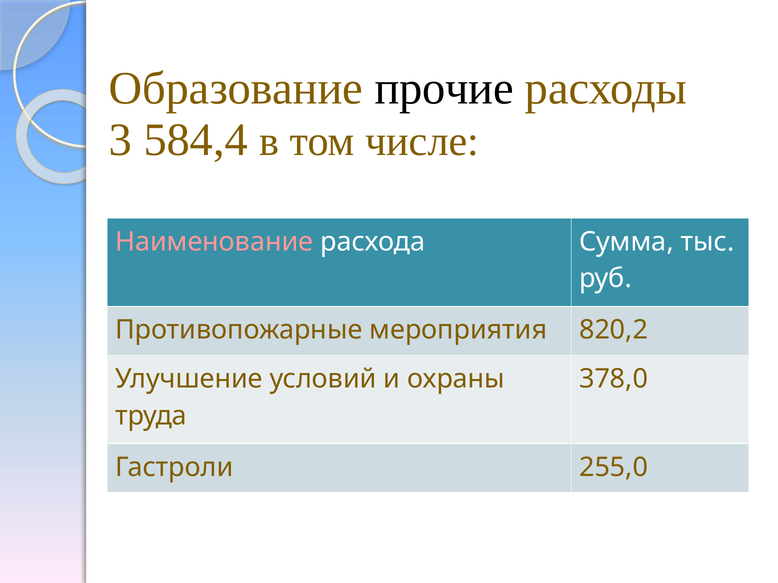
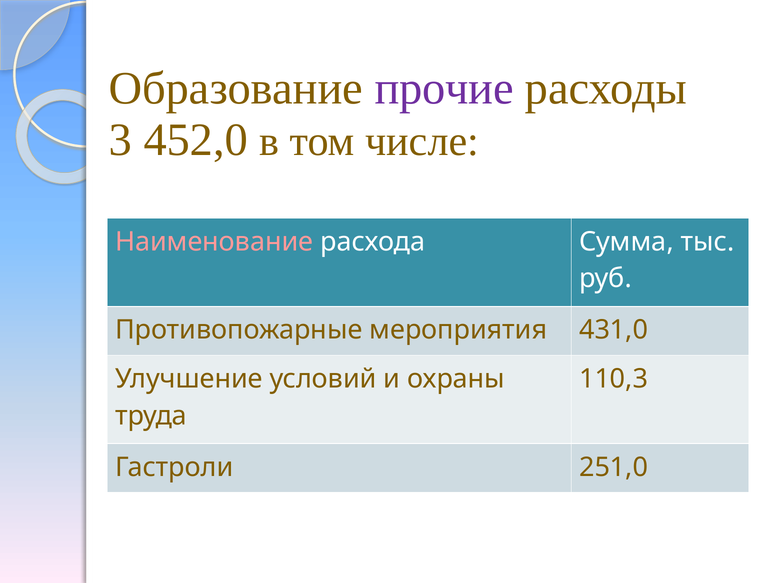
прочие colour: black -> purple
584,4: 584,4 -> 452,0
820,2: 820,2 -> 431,0
378,0: 378,0 -> 110,3
255,0: 255,0 -> 251,0
